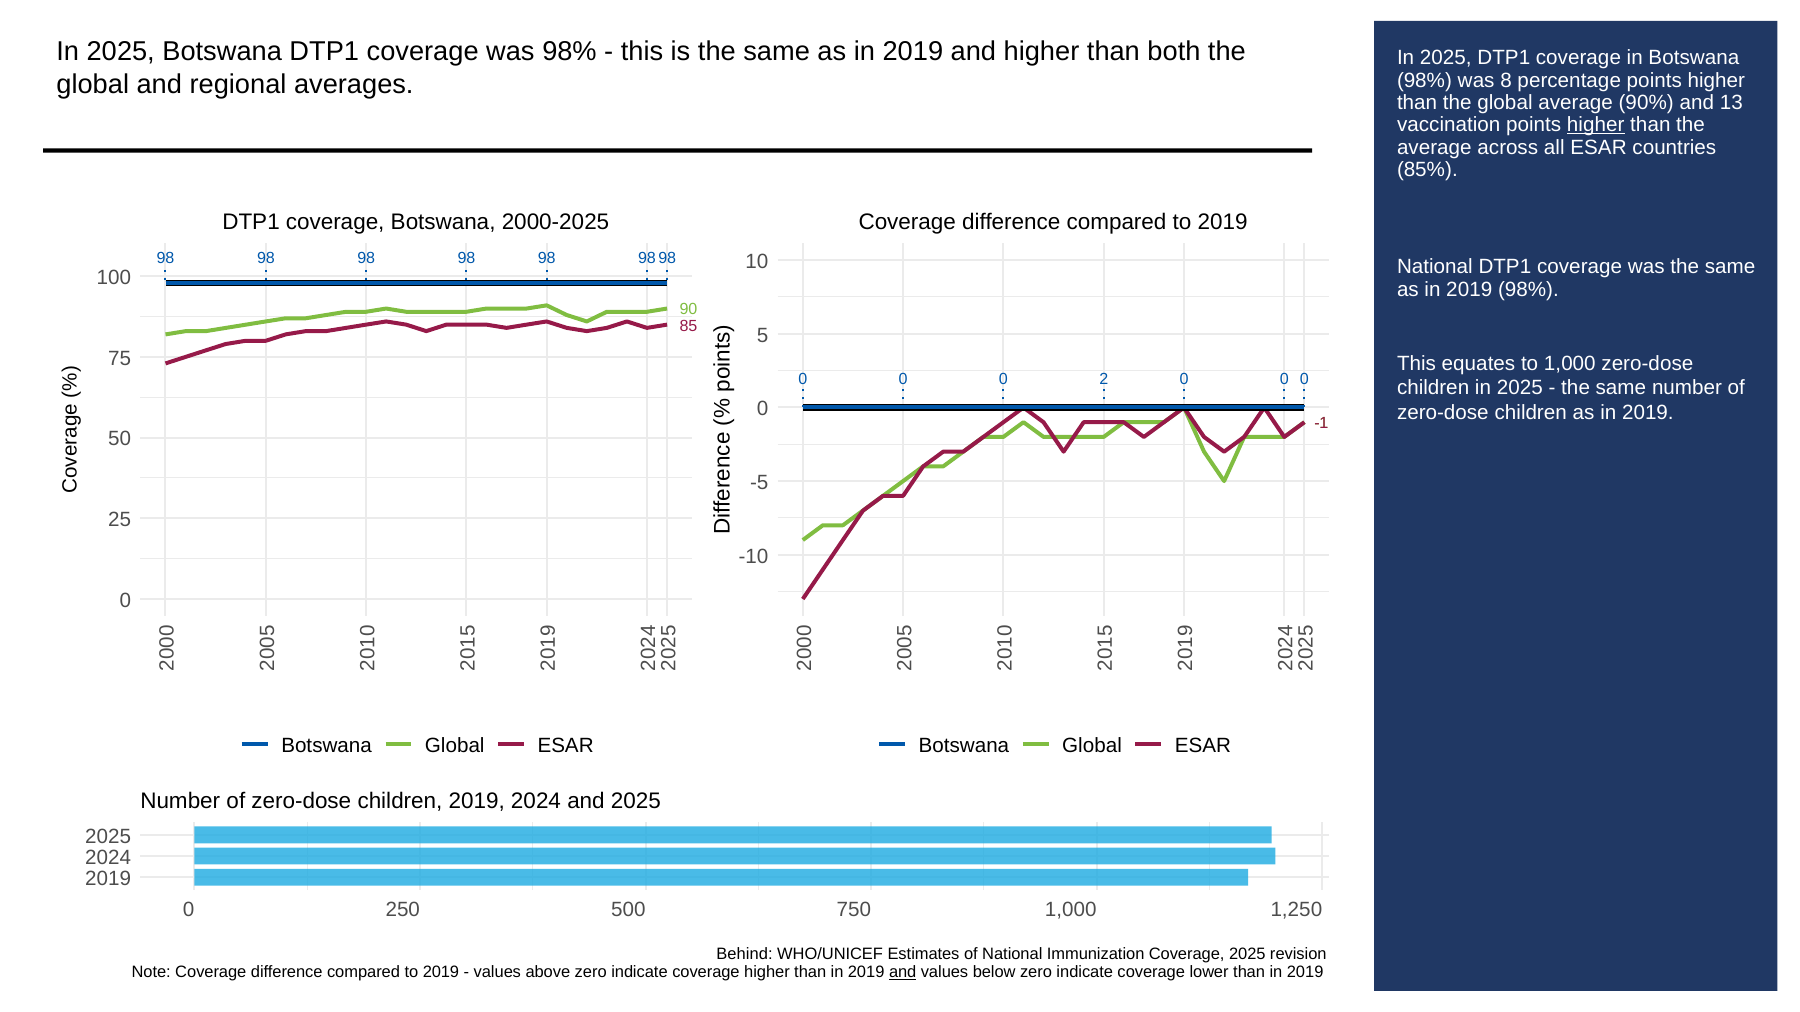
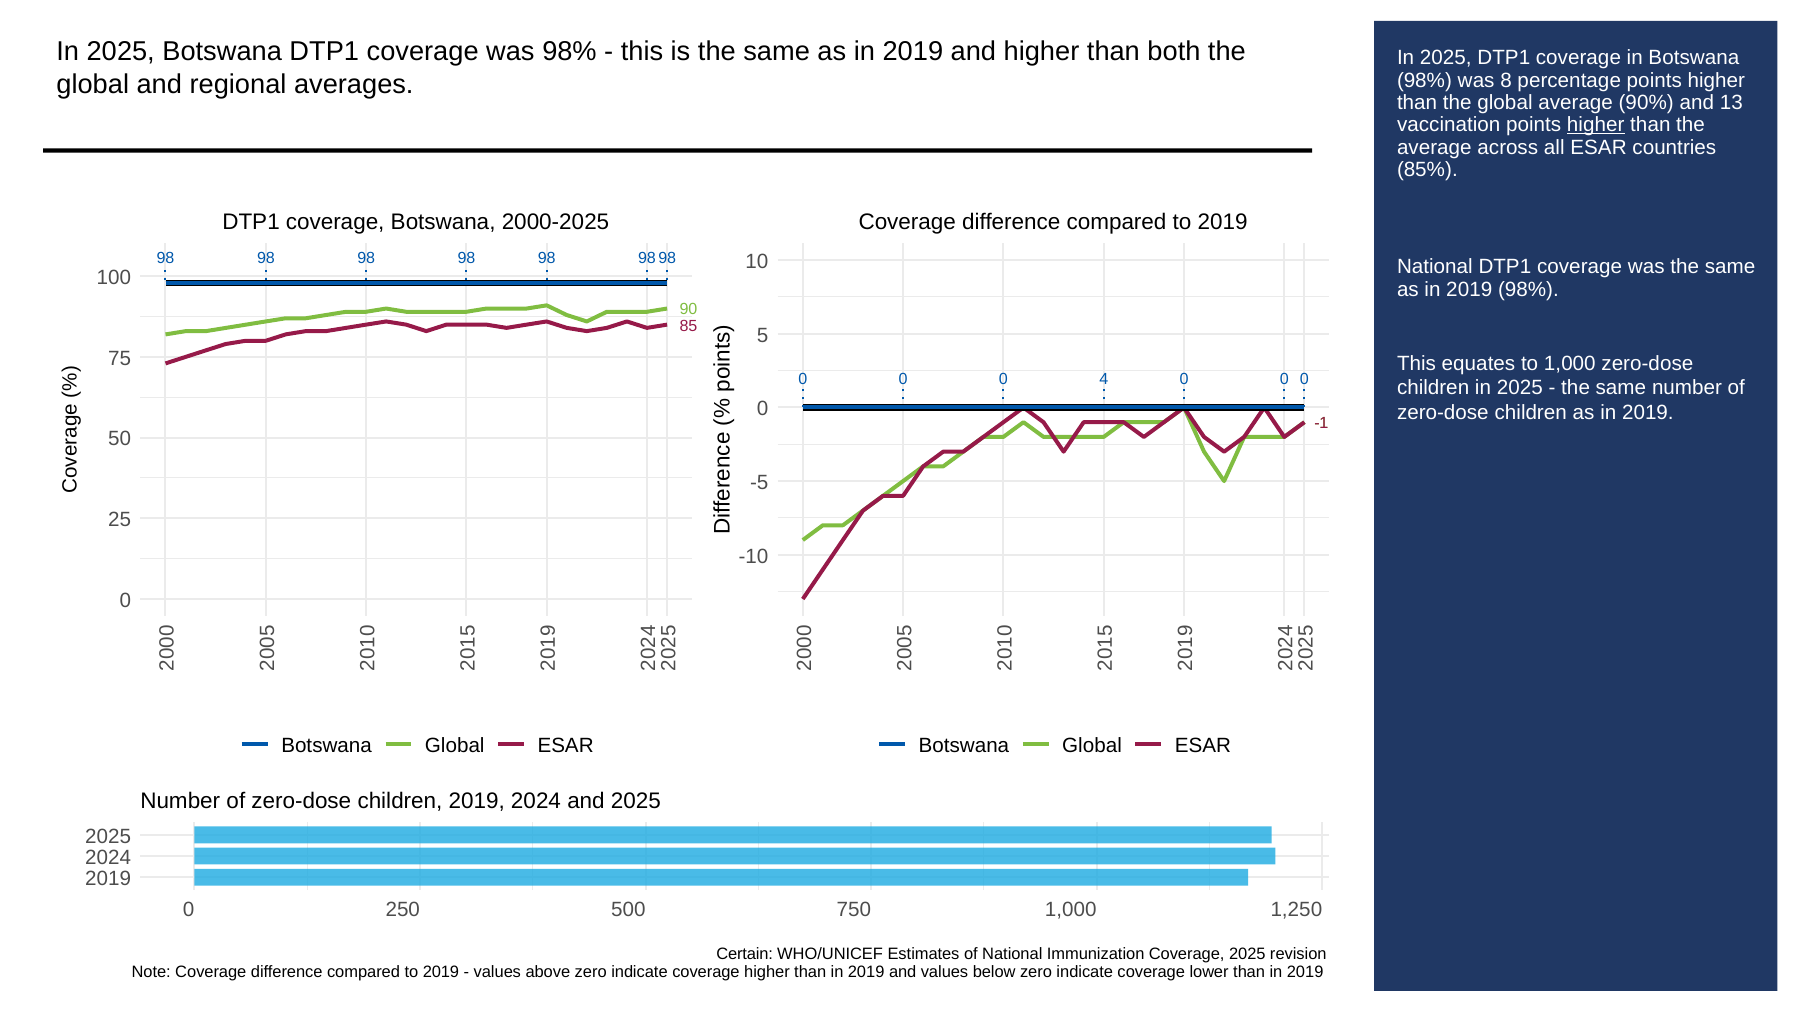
2 at (1104, 379): 2 -> 4
Behind: Behind -> Certain
and at (903, 973) underline: present -> none
